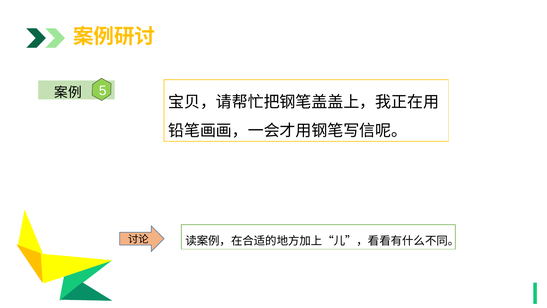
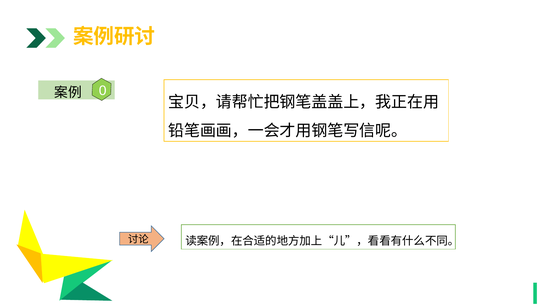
5: 5 -> 0
